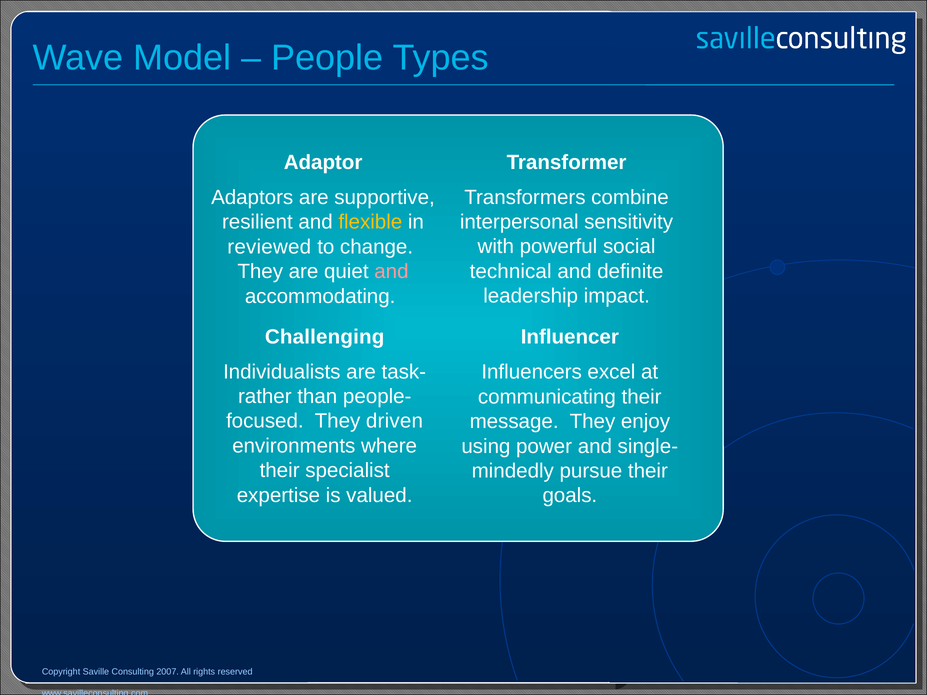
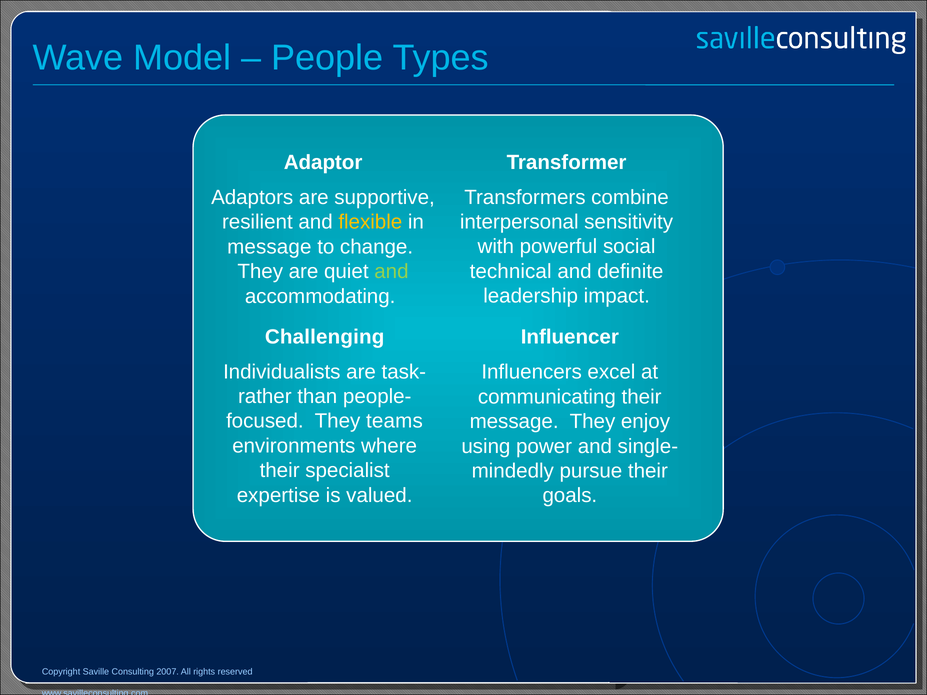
reviewed at (269, 247): reviewed -> message
and at (391, 272) colour: pink -> light green
driven: driven -> teams
